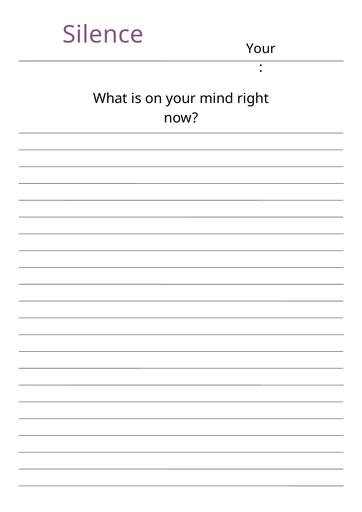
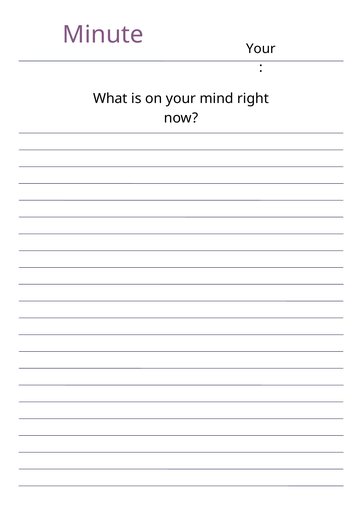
Silence: Silence -> Minute
